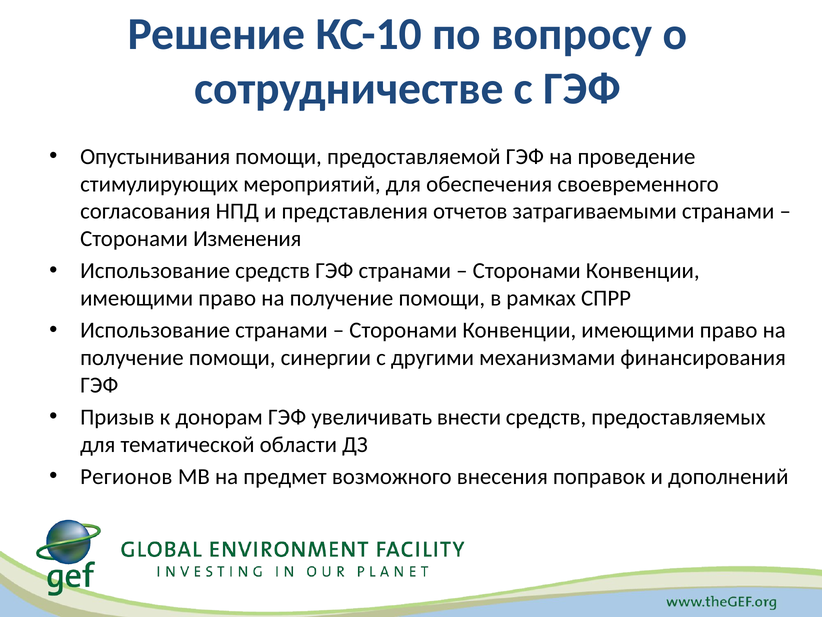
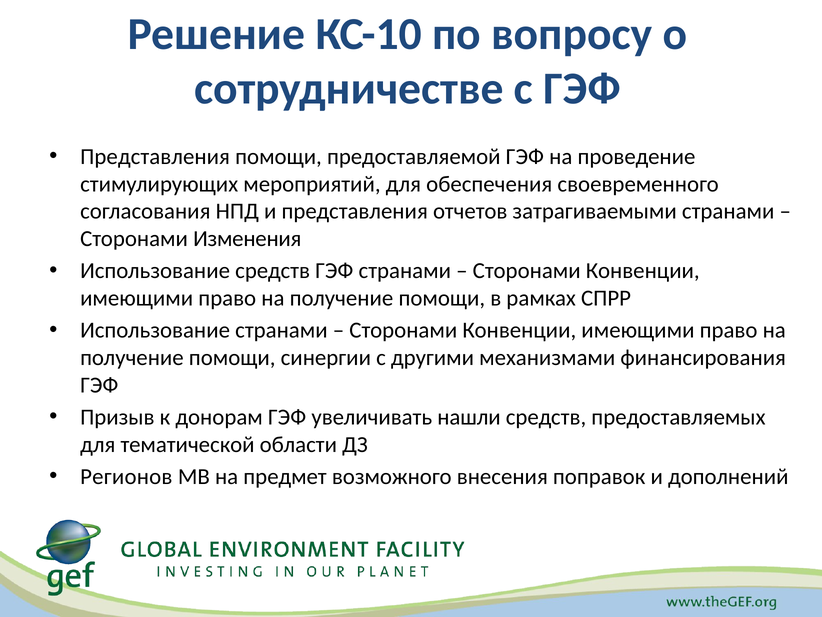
Опустынивания at (155, 156): Опустынивания -> Представления
внести: внести -> нашли
